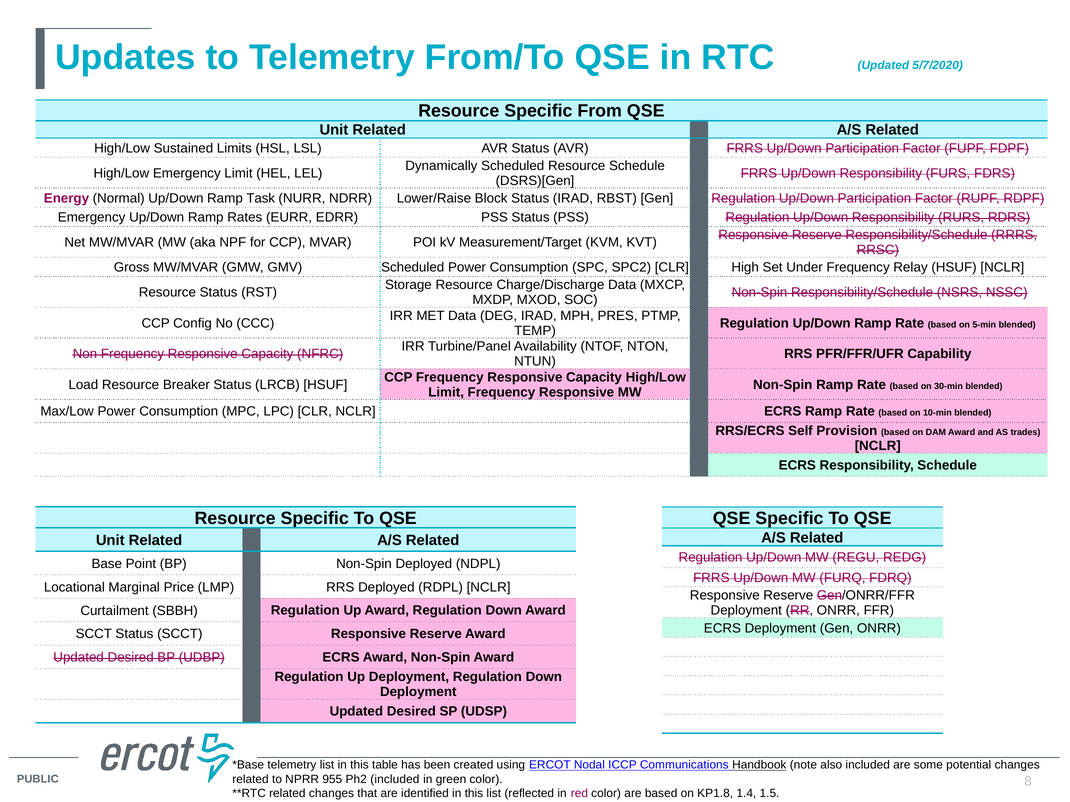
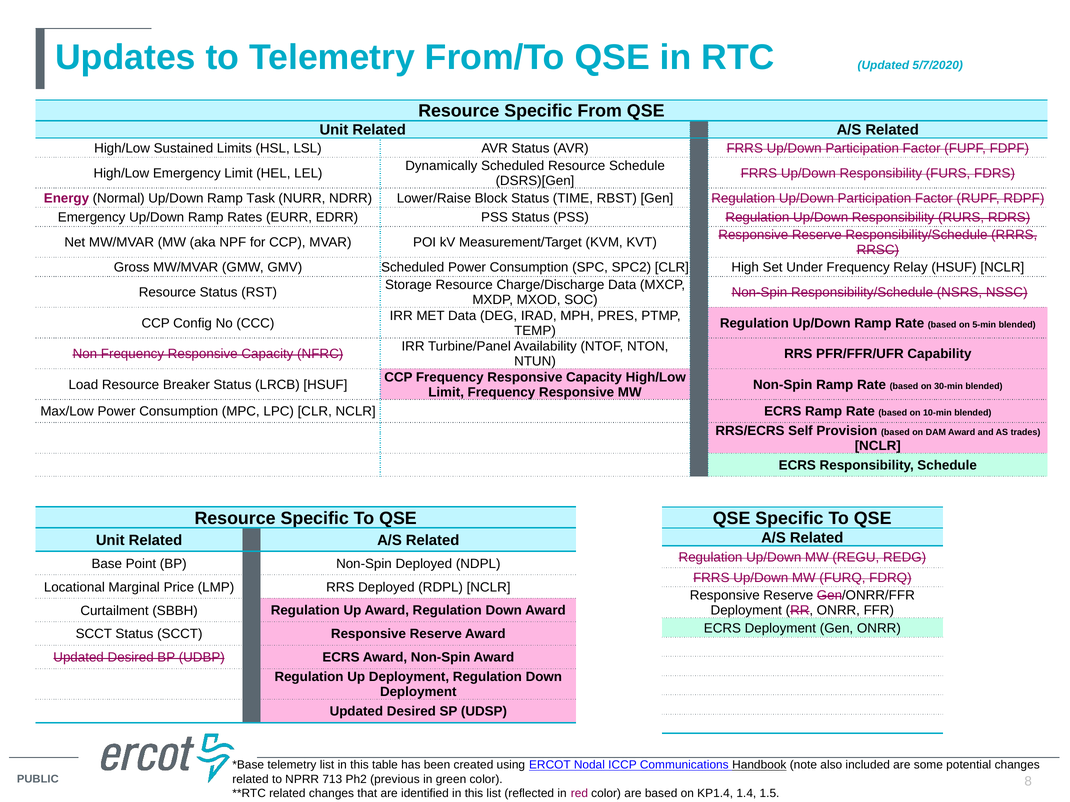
Status IRAD: IRAD -> TIME
955: 955 -> 713
Ph2 included: included -> previous
KP1.8: KP1.8 -> KP1.4
